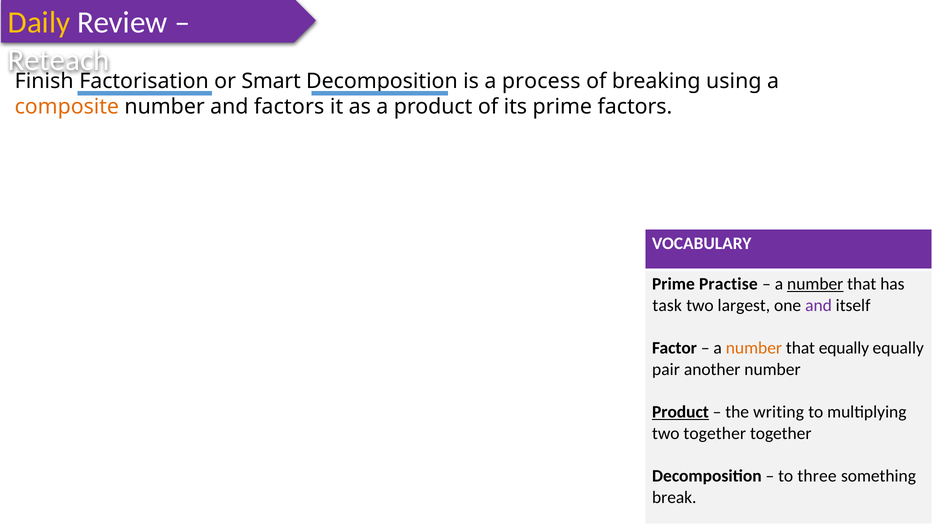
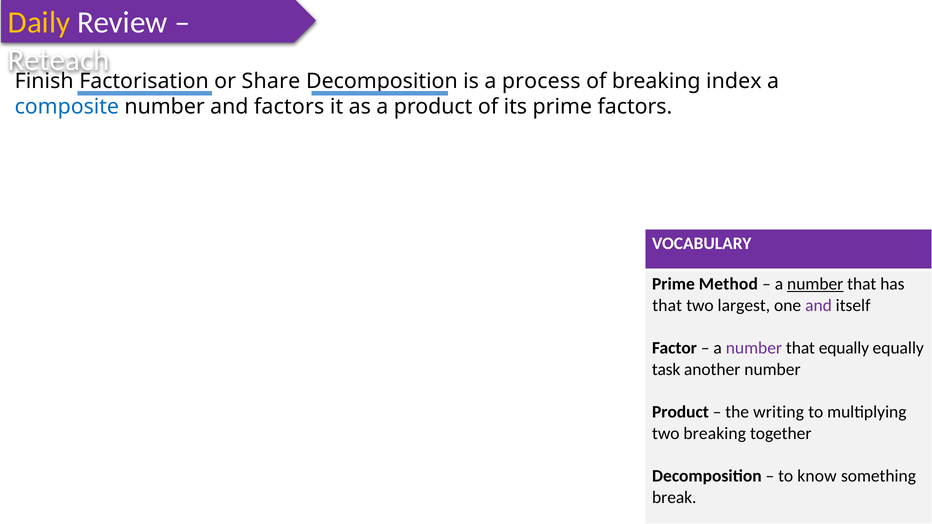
Smart: Smart -> Share
using: using -> index
composite colour: orange -> blue
Practise: Practise -> Method
task at (667, 306): task -> that
number at (754, 348) colour: orange -> purple
pair: pair -> task
Product at (680, 412) underline: present -> none
two together: together -> breaking
three: three -> know
